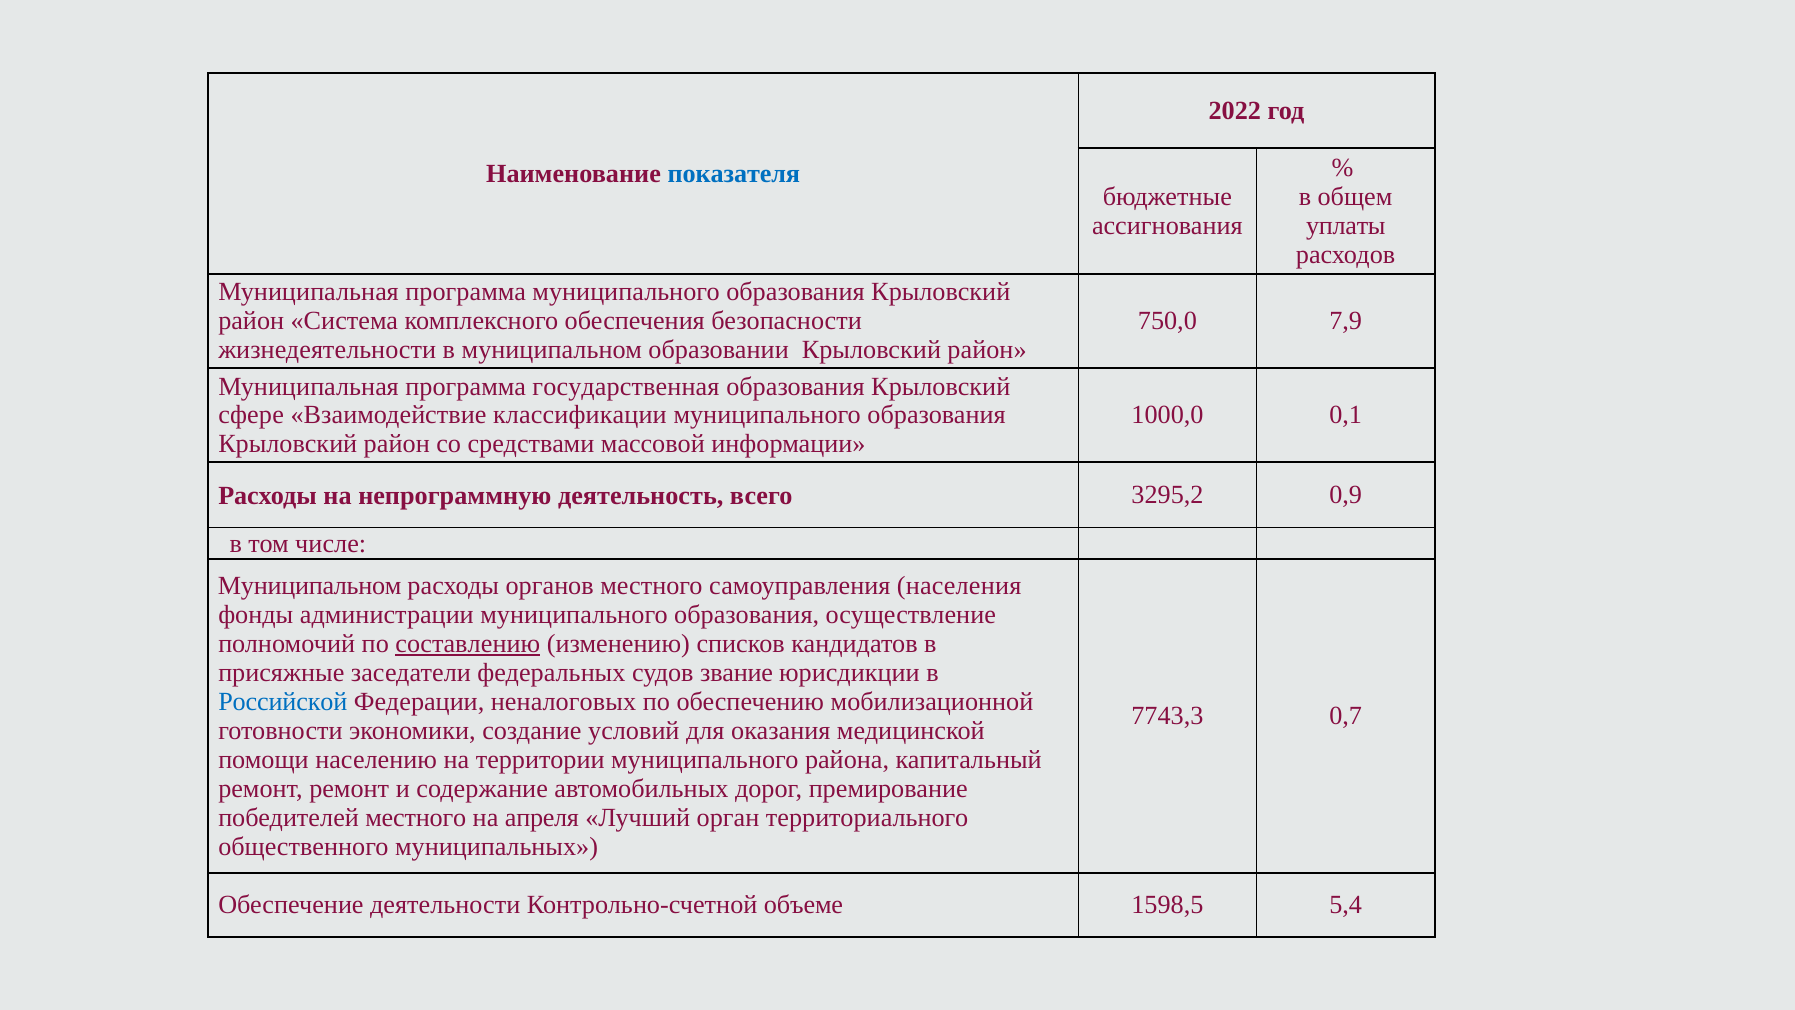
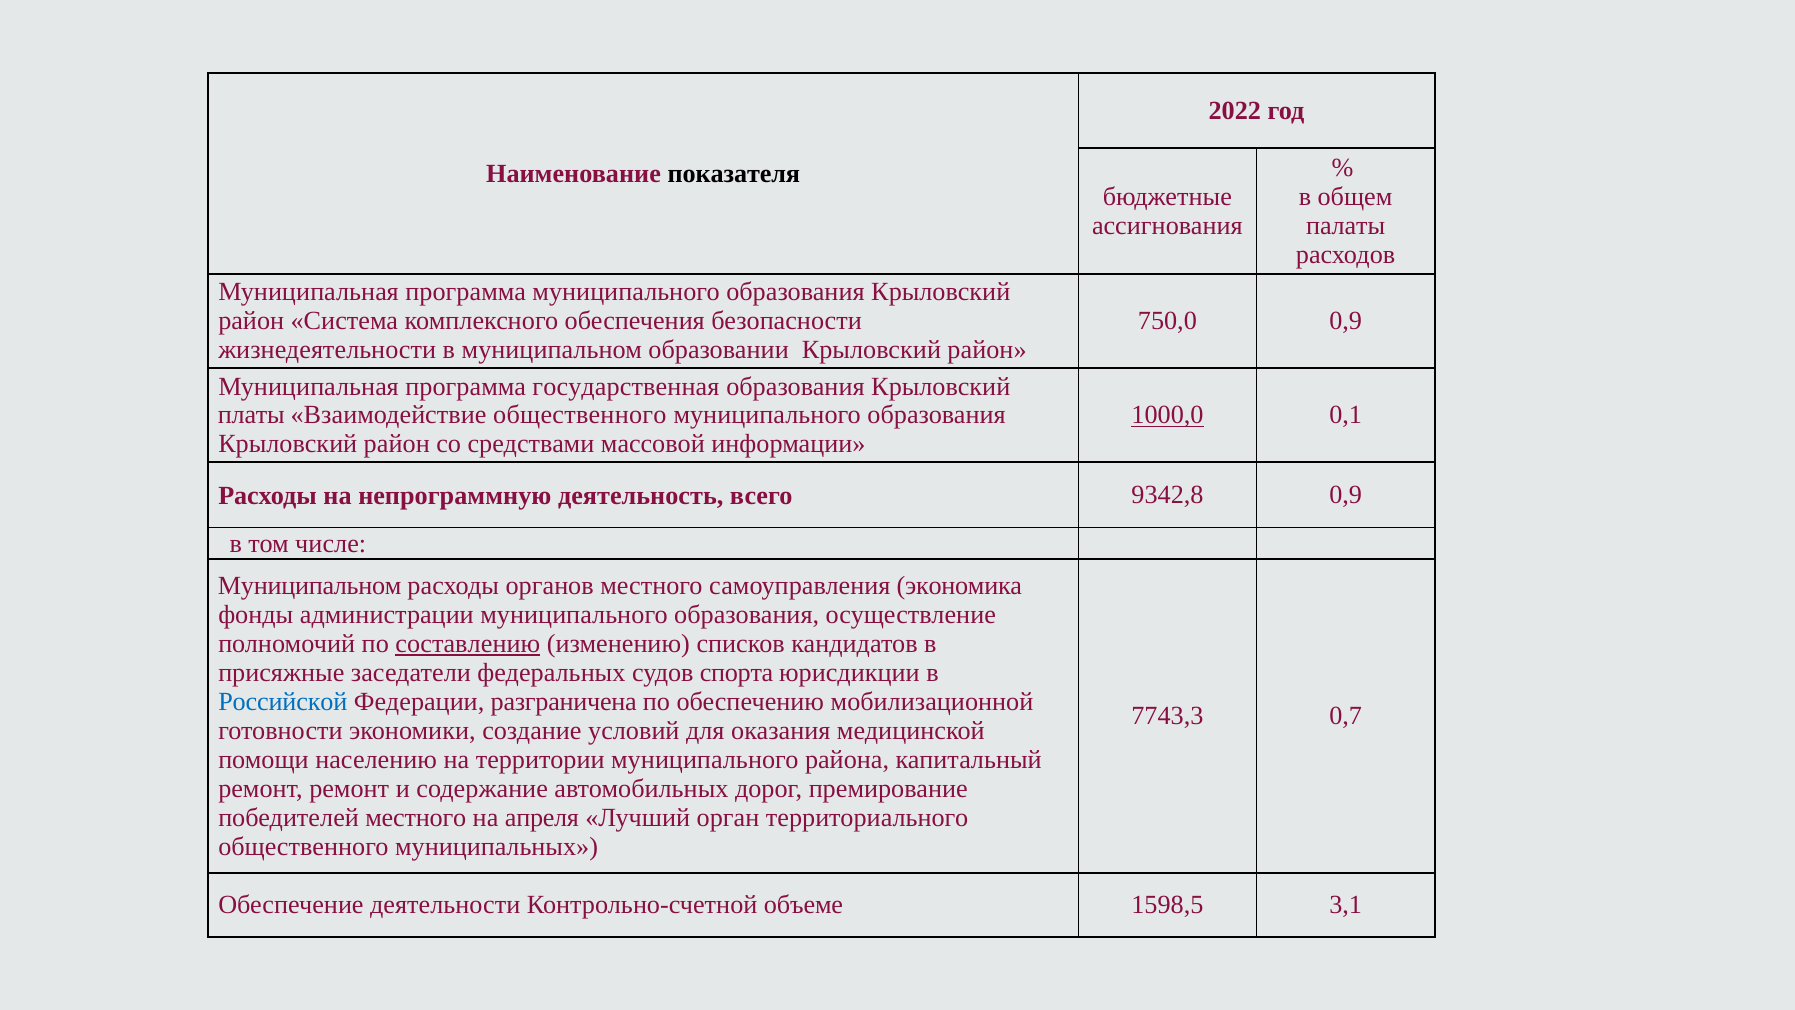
показателя colour: blue -> black
уплаты: уплаты -> палаты
750,0 7,9: 7,9 -> 0,9
сфере: сфере -> платы
Взаимодействие классификации: классификации -> общественного
1000,0 underline: none -> present
3295,2: 3295,2 -> 9342,8
населения: населения -> экономика
звание: звание -> спорта
неналоговых: неналоговых -> разграничена
5,4: 5,4 -> 3,1
